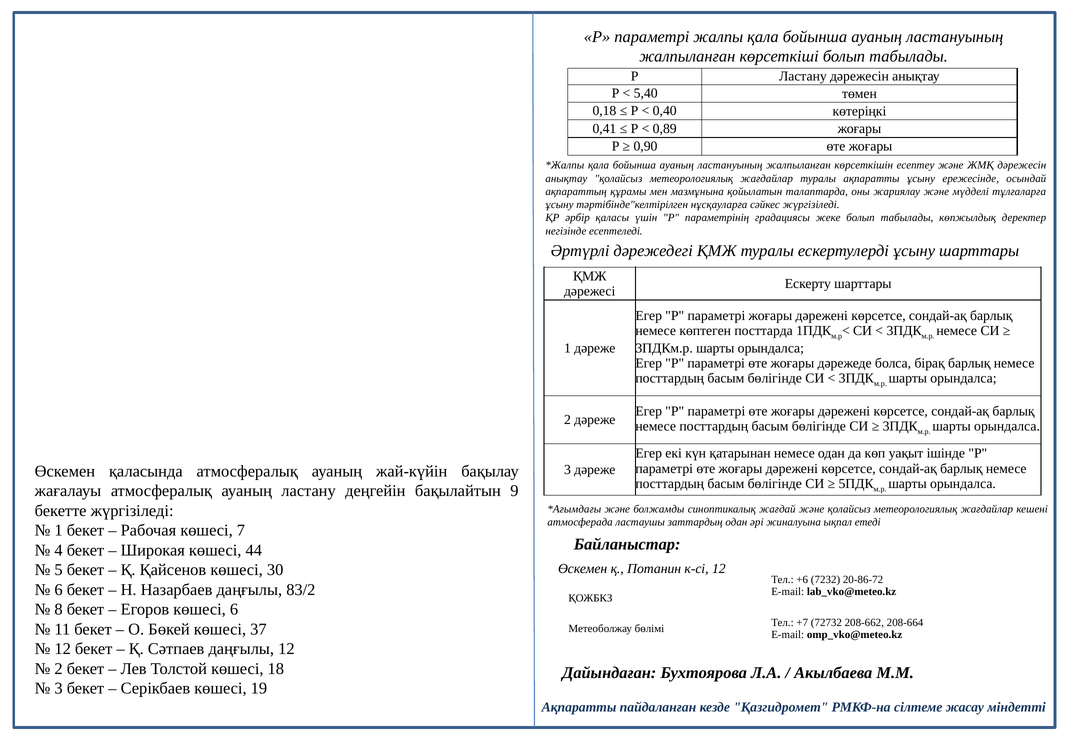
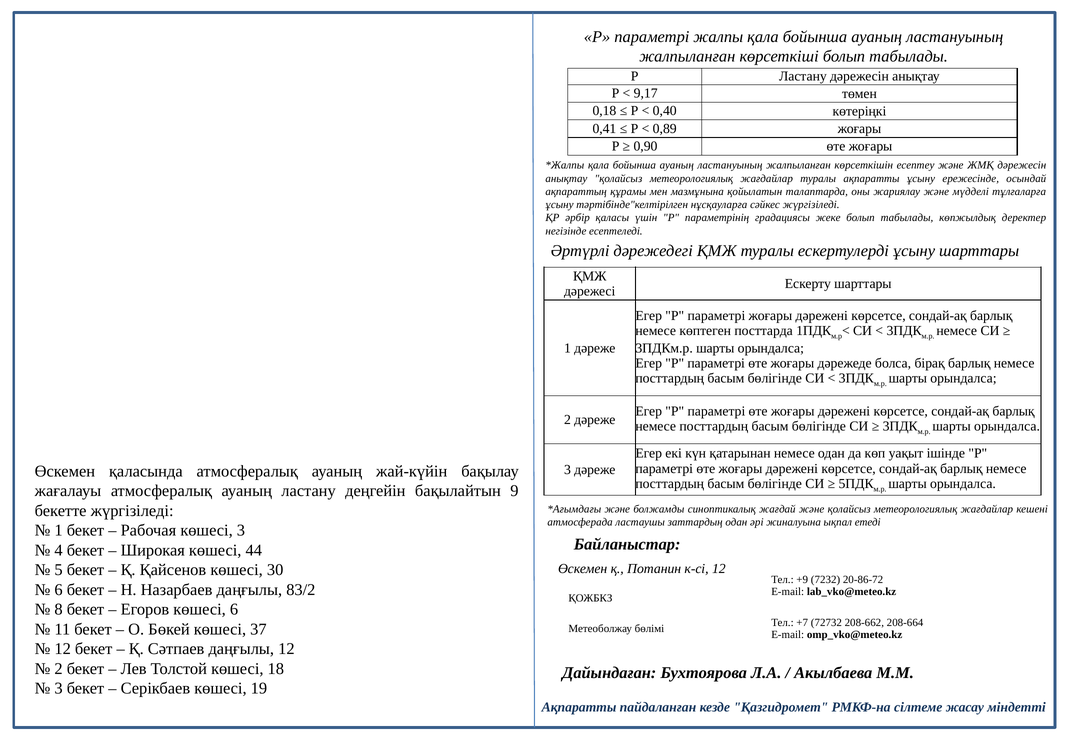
5,40: 5,40 -> 9,17
көшесі 7: 7 -> 3
+6: +6 -> +9
